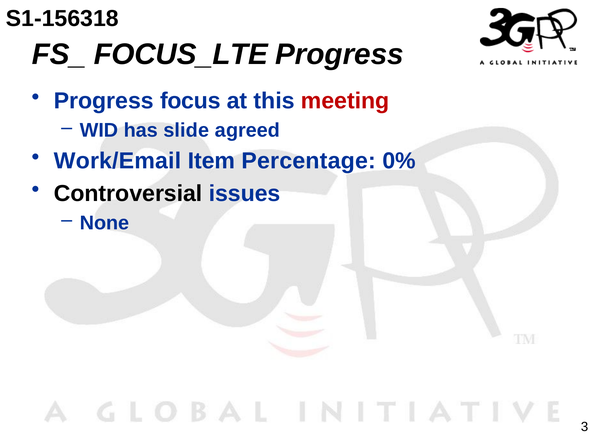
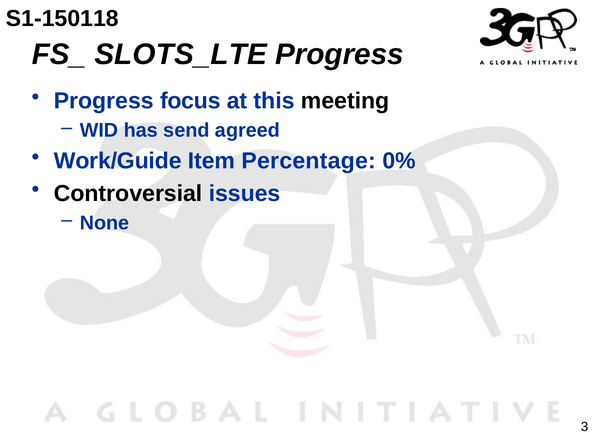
S1-156318: S1-156318 -> S1-150118
FOCUS_LTE: FOCUS_LTE -> SLOTS_LTE
meeting colour: red -> black
slide: slide -> send
Work/Email: Work/Email -> Work/Guide
